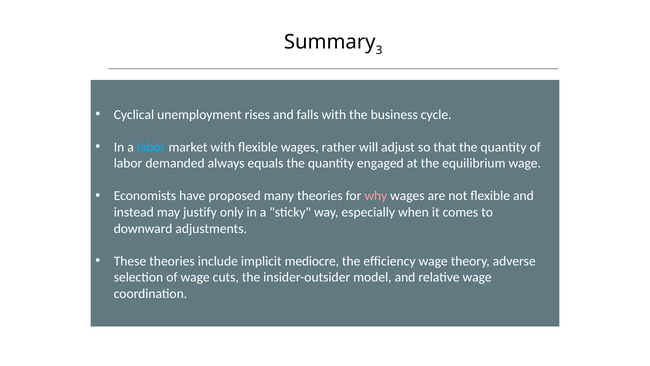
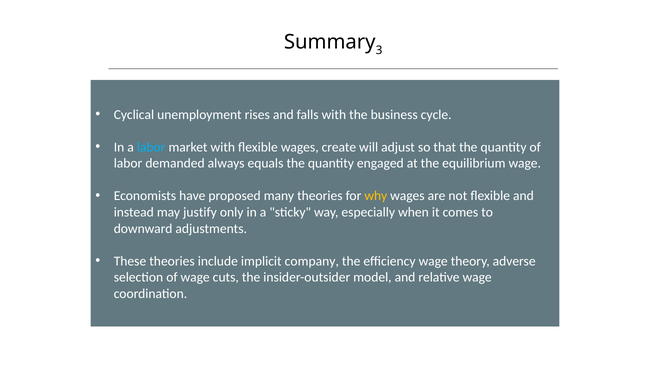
rather: rather -> create
why colour: pink -> yellow
mediocre: mediocre -> company
